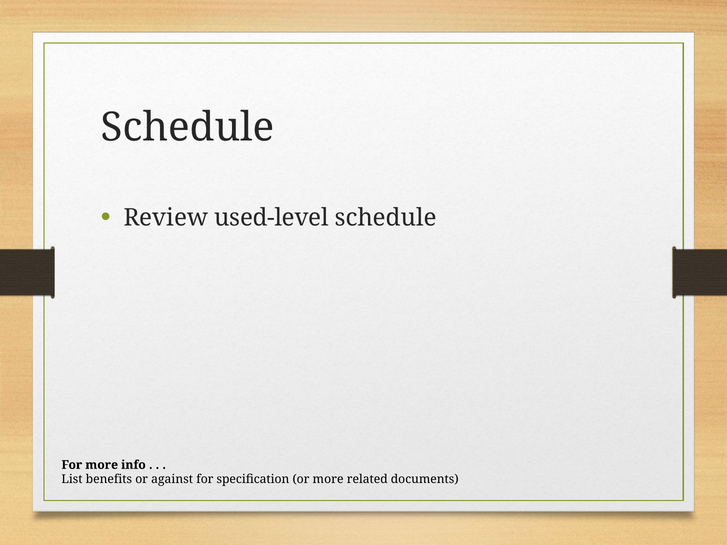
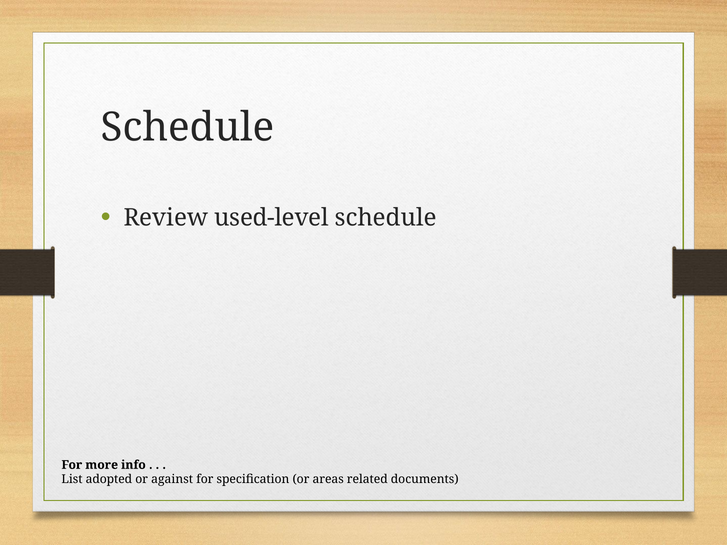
benefits: benefits -> adopted
or more: more -> areas
